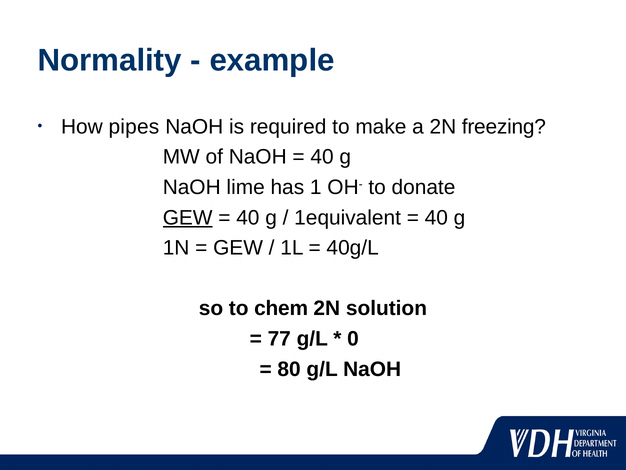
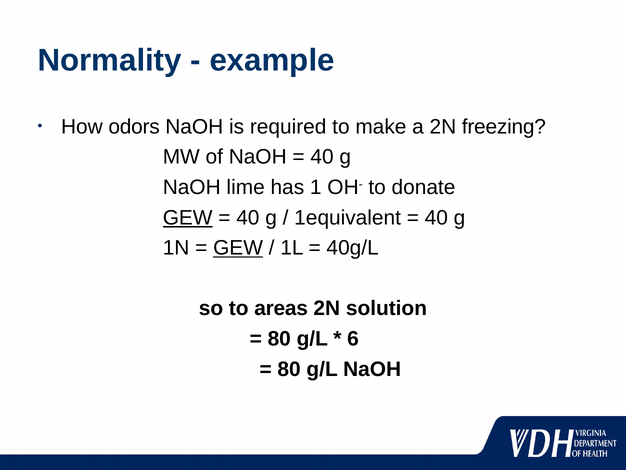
pipes: pipes -> odors
GEW at (238, 248) underline: none -> present
chem: chem -> areas
77 at (279, 339): 77 -> 80
0: 0 -> 6
